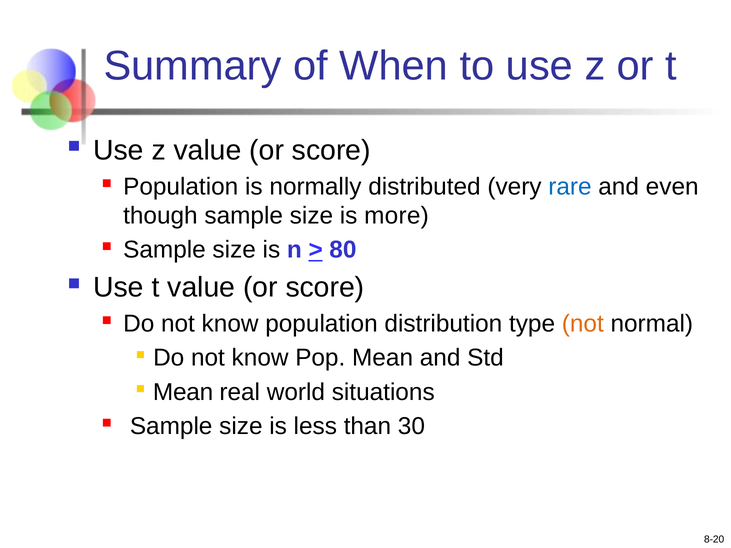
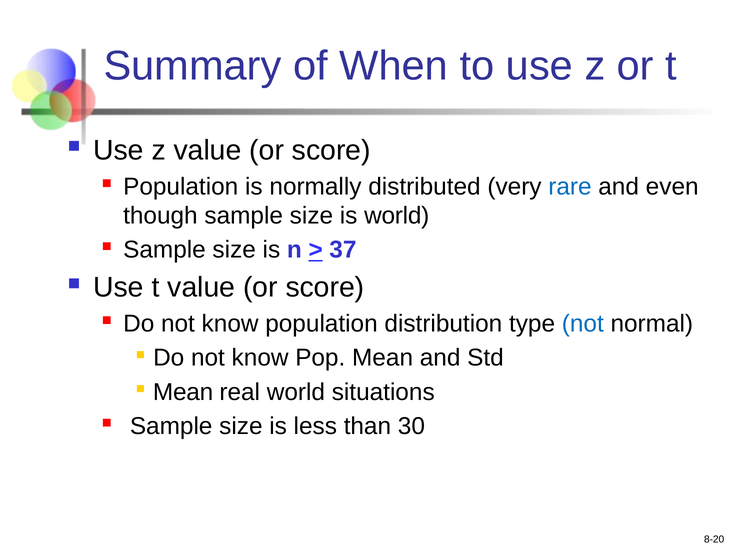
is more: more -> world
80: 80 -> 37
not at (583, 324) colour: orange -> blue
